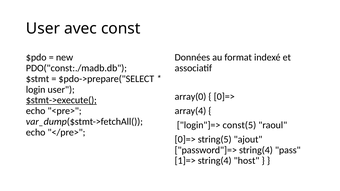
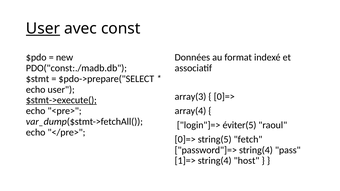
User at (43, 29) underline: none -> present
login at (36, 90): login -> echo
array(0: array(0 -> array(3
const(5: const(5 -> éviter(5
ajout: ajout -> fetch
